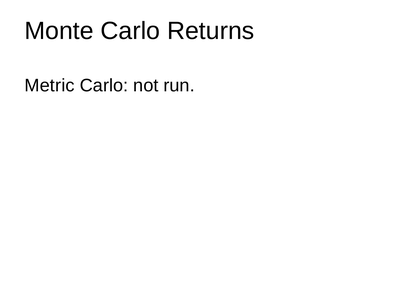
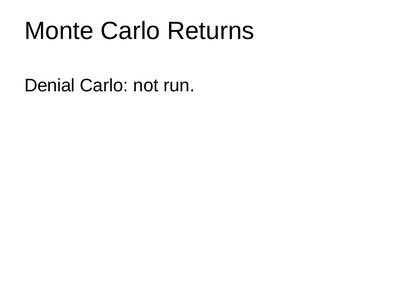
Metric: Metric -> Denial
